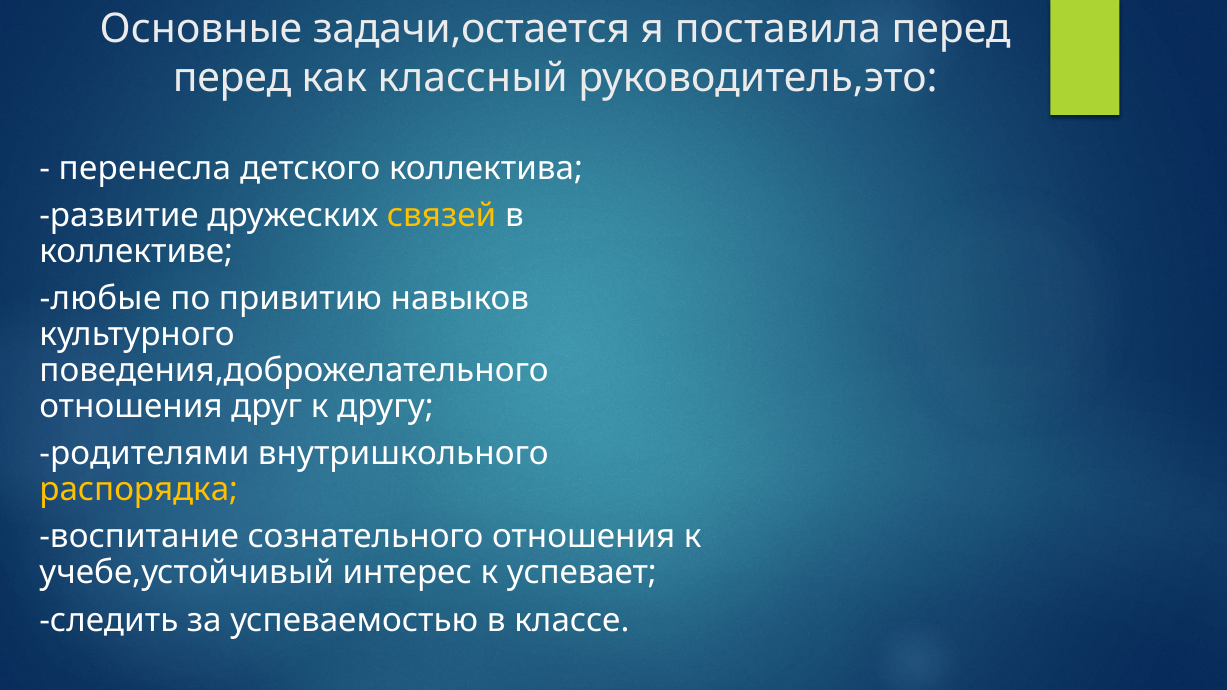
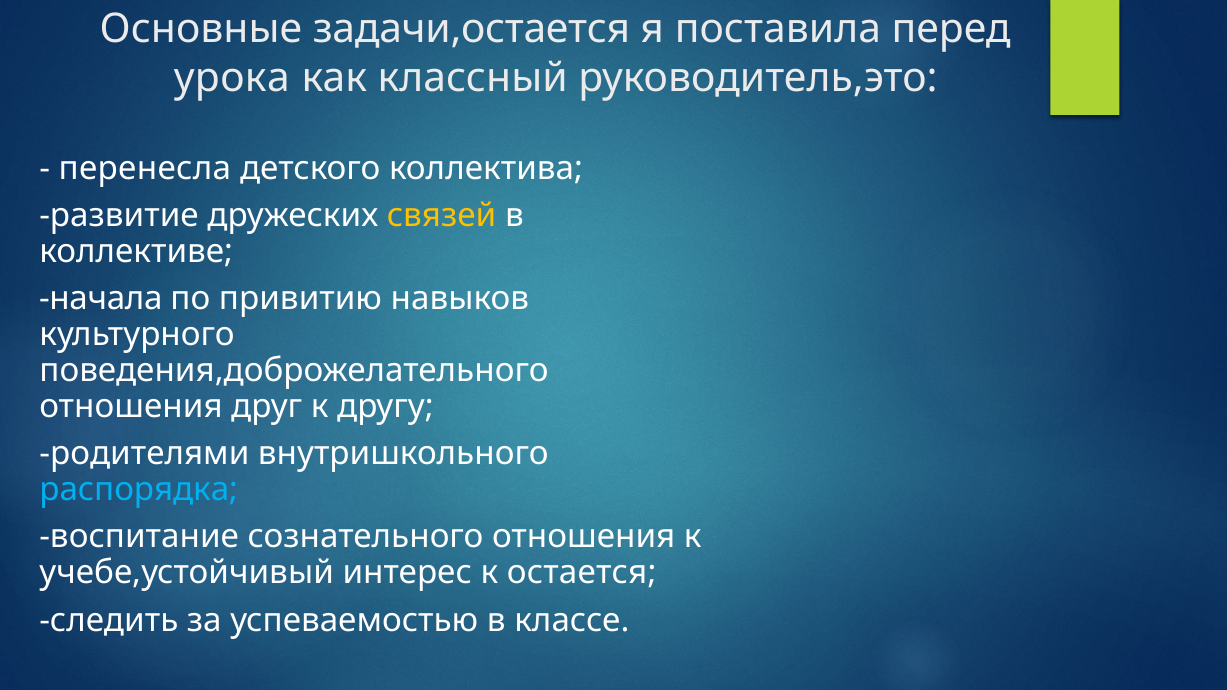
перед at (232, 78): перед -> урока
любые: любые -> начала
распорядка colour: yellow -> light blue
успевает: успевает -> остается
